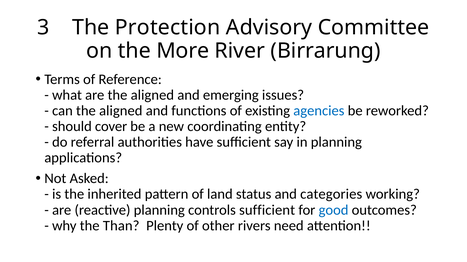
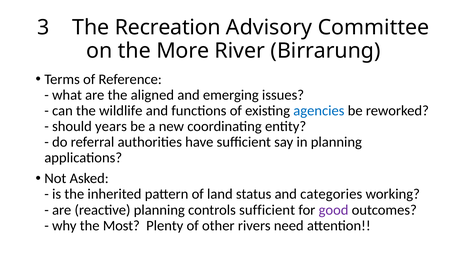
Protection: Protection -> Recreation
can the aligned: aligned -> wildlife
cover: cover -> years
good colour: blue -> purple
Than: Than -> Most
